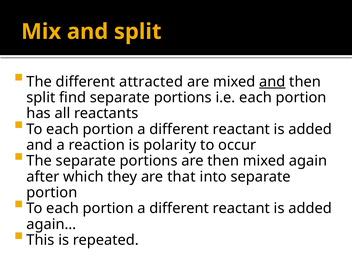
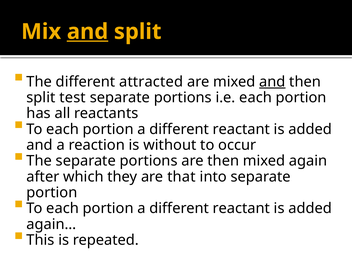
and at (88, 32) underline: none -> present
find: find -> test
polarity: polarity -> without
